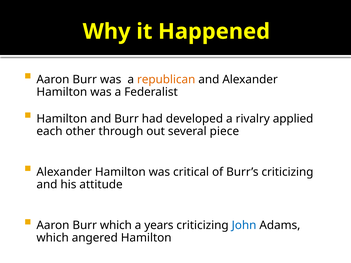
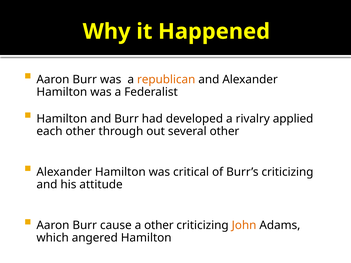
several piece: piece -> other
Burr which: which -> cause
a years: years -> other
John colour: blue -> orange
